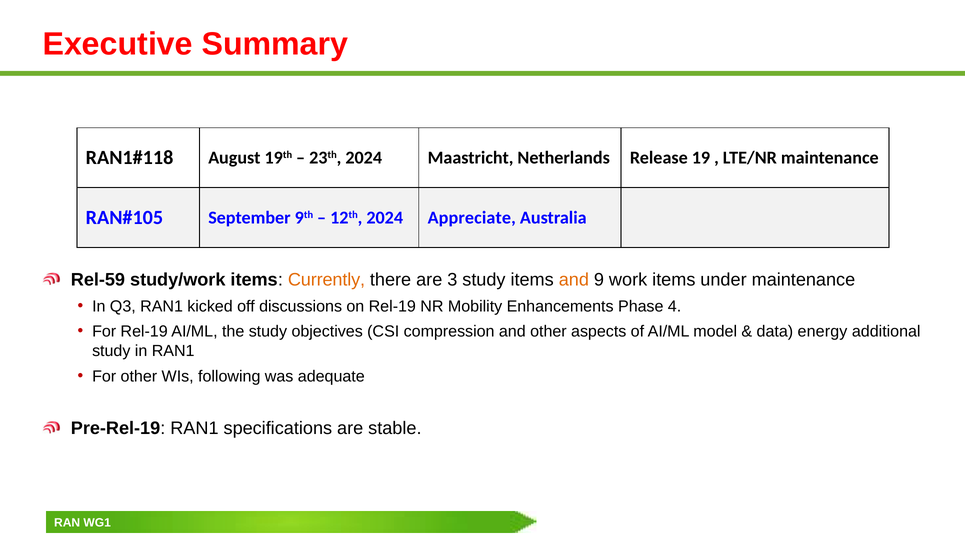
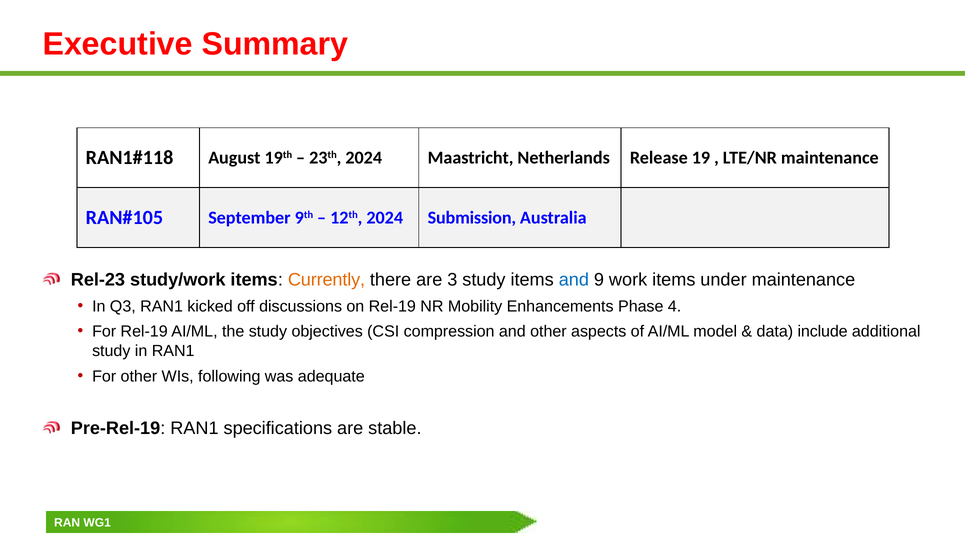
Appreciate: Appreciate -> Submission
Rel-59: Rel-59 -> Rel-23
and at (574, 280) colour: orange -> blue
energy: energy -> include
